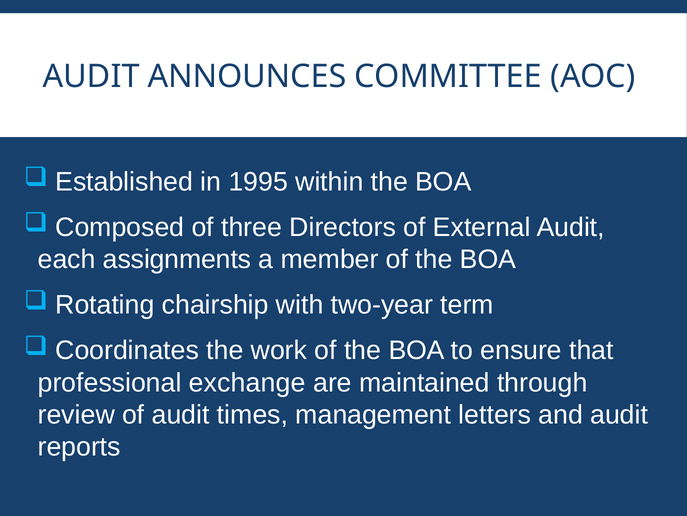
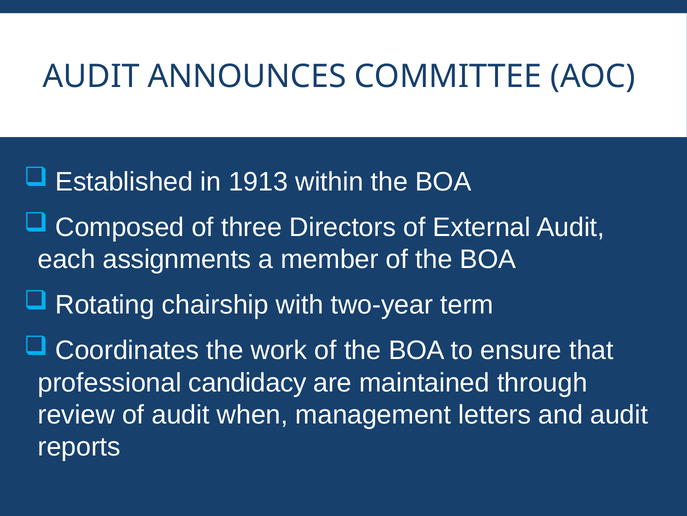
1995: 1995 -> 1913
exchange: exchange -> candidacy
times: times -> when
